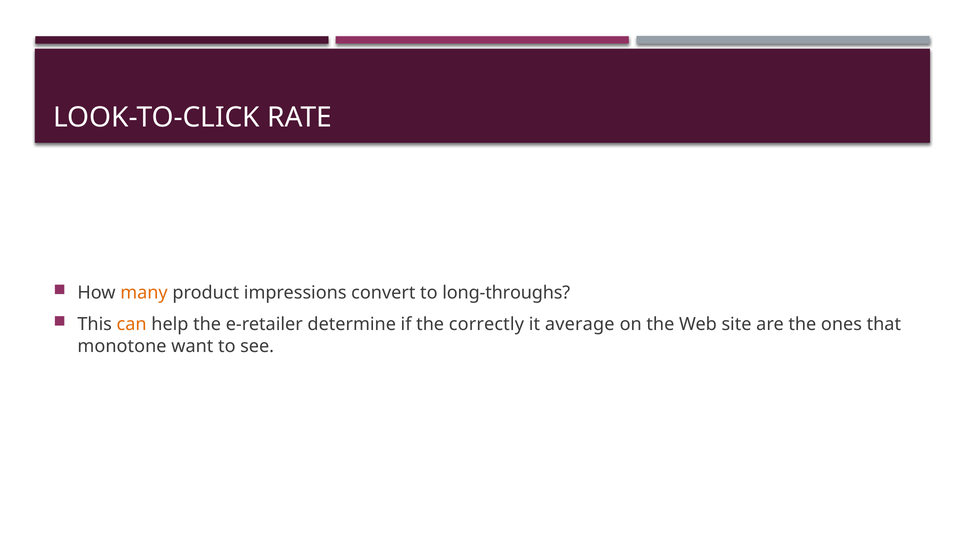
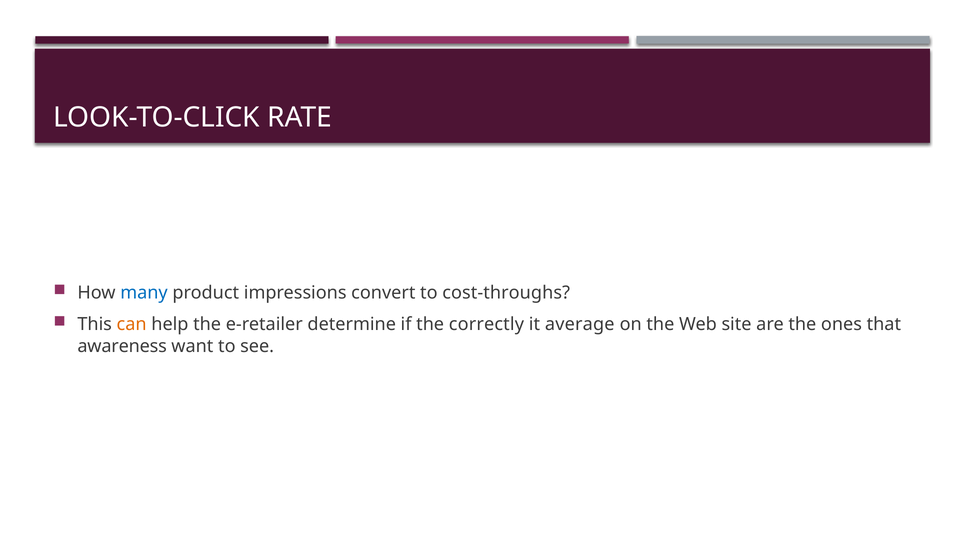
many colour: orange -> blue
long-throughs: long-throughs -> cost-throughs
monotone: monotone -> awareness
